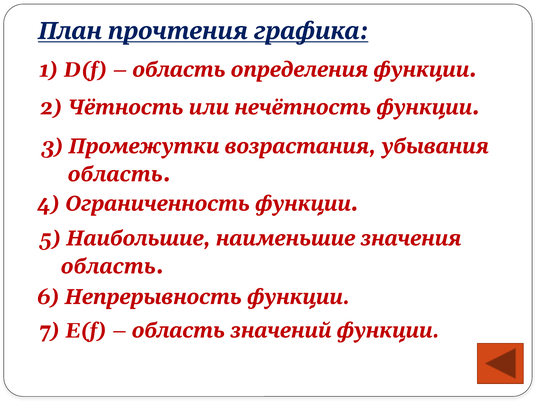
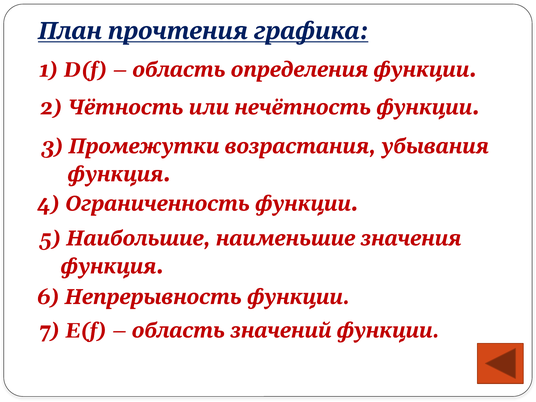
область at (115, 174): область -> функция
область at (108, 267): область -> функция
